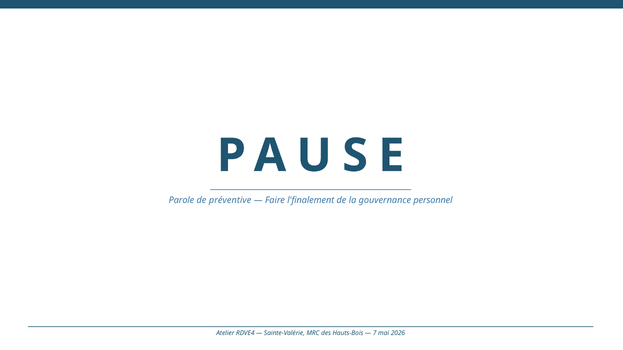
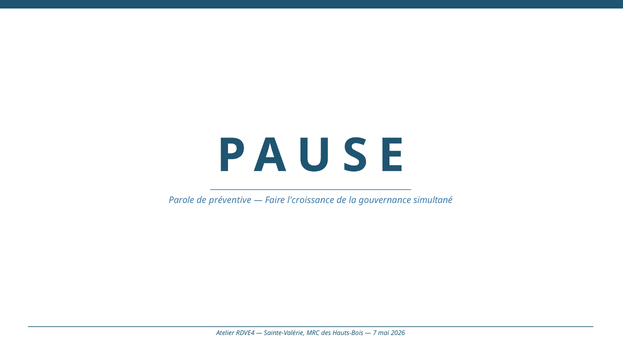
l'finalement: l'finalement -> l'croissance
personnel: personnel -> simultané
